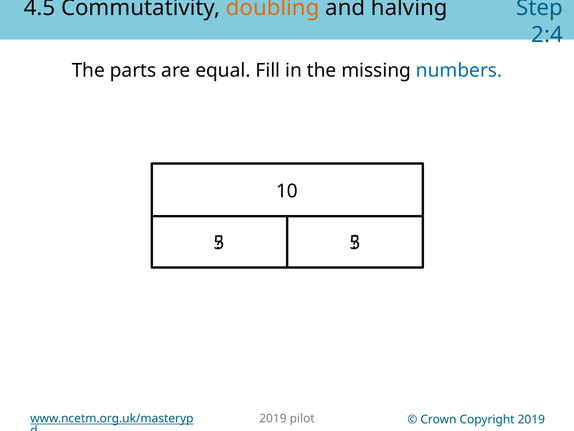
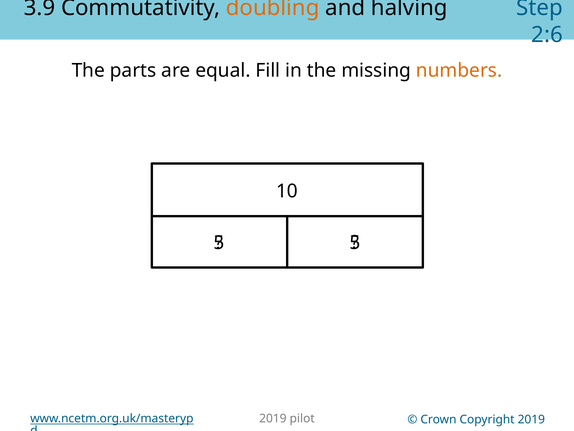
4.5: 4.5 -> 3.9
2:4: 2:4 -> 2:6
numbers colour: blue -> orange
